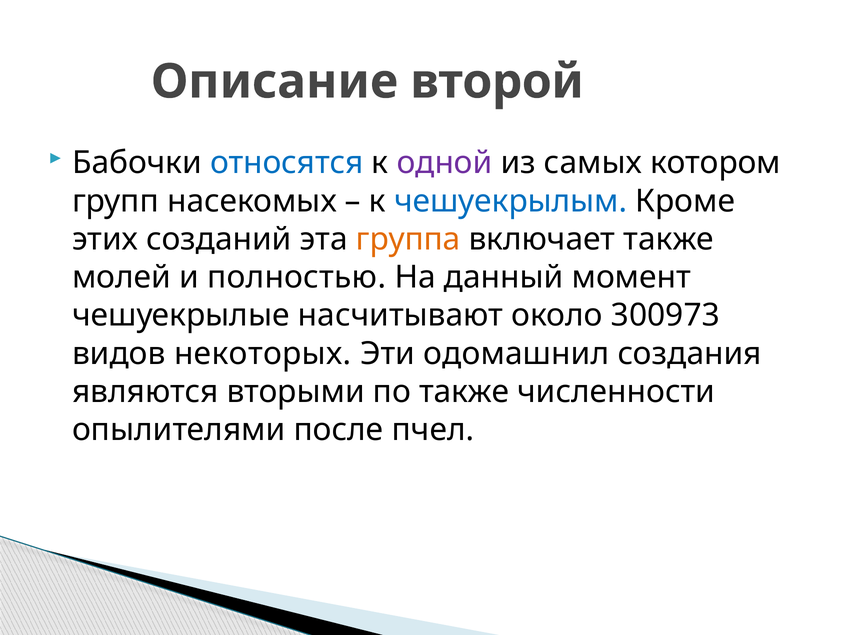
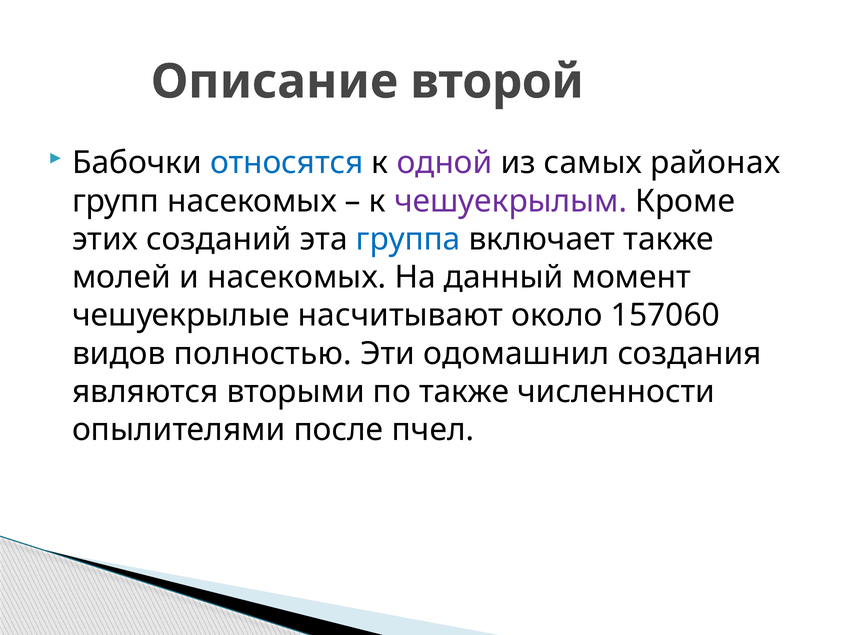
котором: котором -> районах
чешуекрылым colour: blue -> purple
группа colour: orange -> blue
и полностью: полностью -> насекомых
300973: 300973 -> 157060
некоторых: некоторых -> полностью
